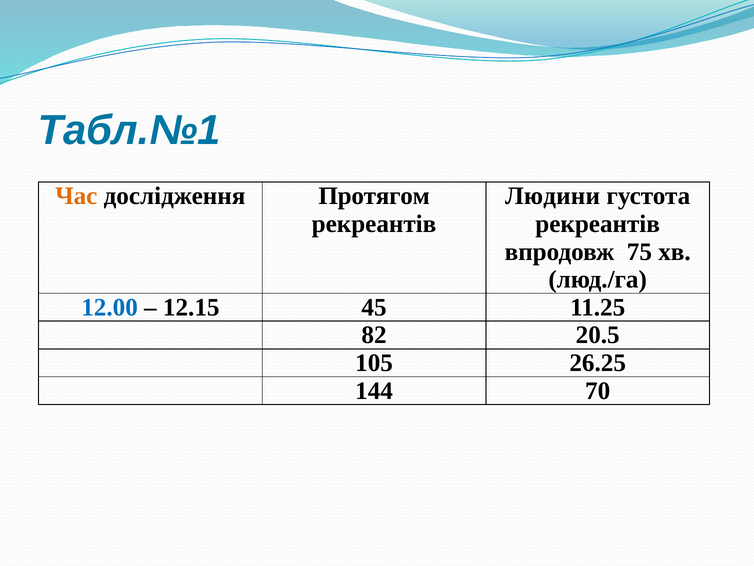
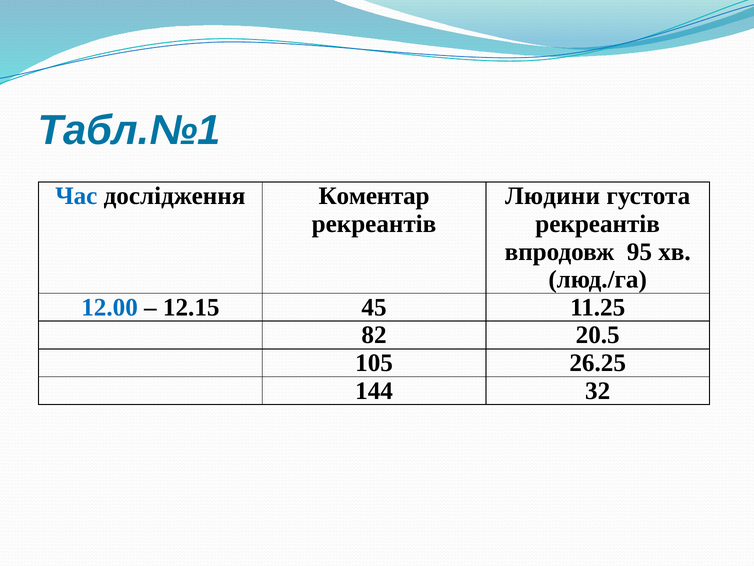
Час colour: orange -> blue
Протягом: Протягом -> Коментар
75: 75 -> 95
70: 70 -> 32
